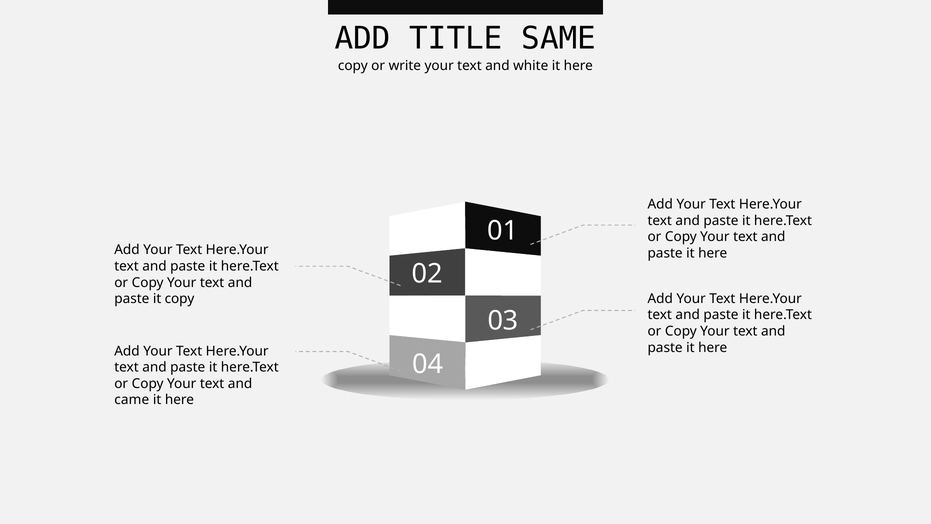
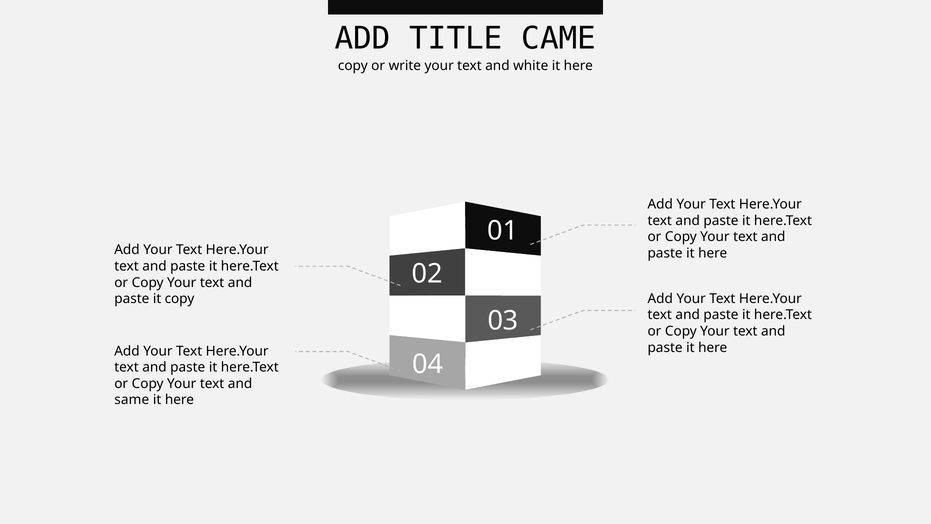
SAME: SAME -> CAME
came: came -> same
